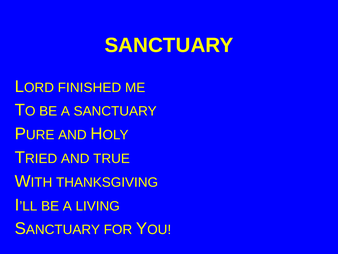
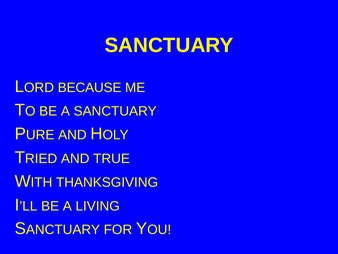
FINISHED: FINISHED -> BECAUSE
